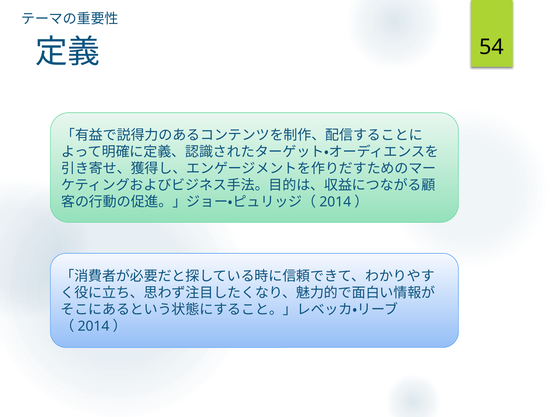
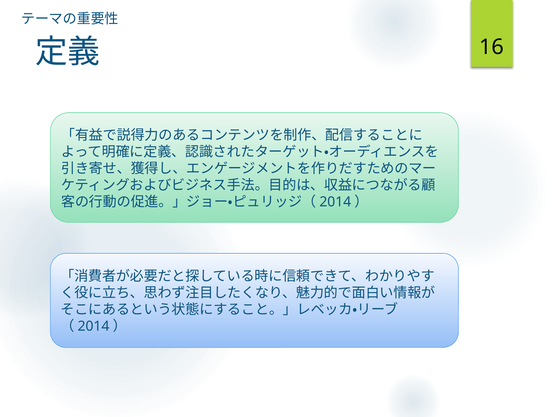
54: 54 -> 16
